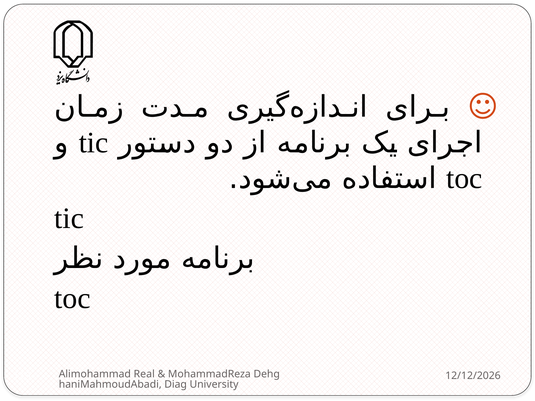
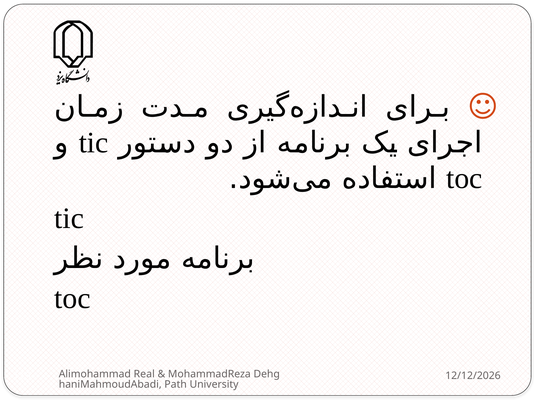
Diag: Diag -> Path
